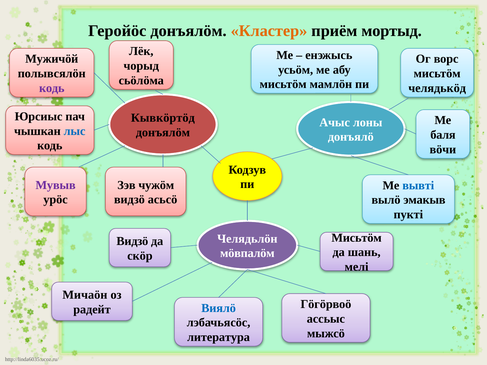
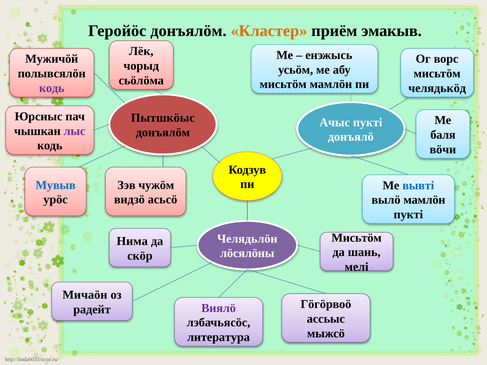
мортыд: мортыд -> эмакыв
Кывкöртöд: Кывкöртöд -> Пытшкöыс
Ачыс лоны: лоны -> пукті
лыс colour: blue -> purple
Мувыв colour: purple -> blue
вылӧ эмакыв: эмакыв -> мамлӧн
Видзӧ at (132, 241): Видзӧ -> Нима
мӧвпалӧм: мӧвпалӧм -> лöсялöны
Виялӧ colour: blue -> purple
